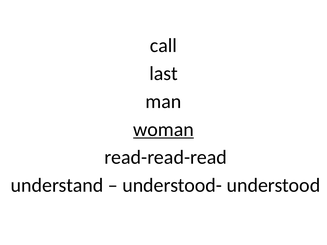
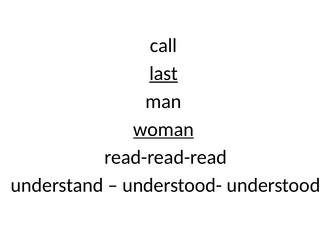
last underline: none -> present
